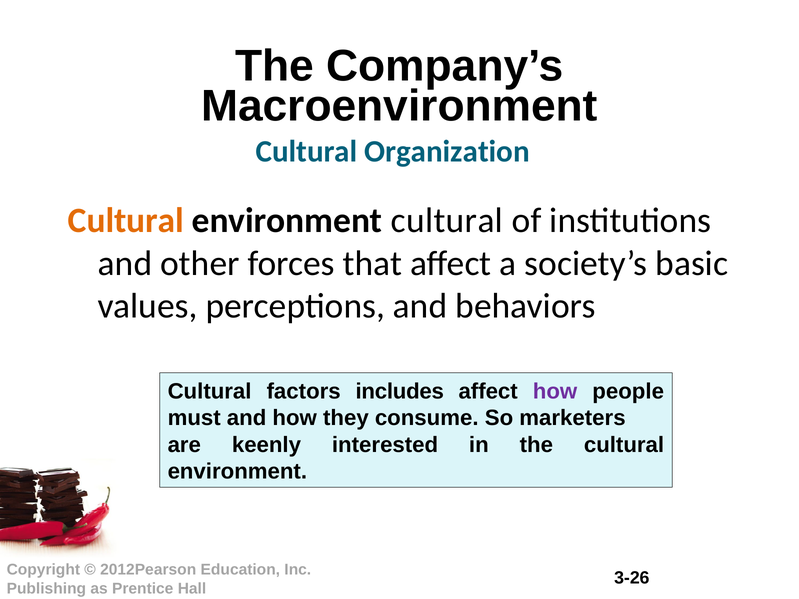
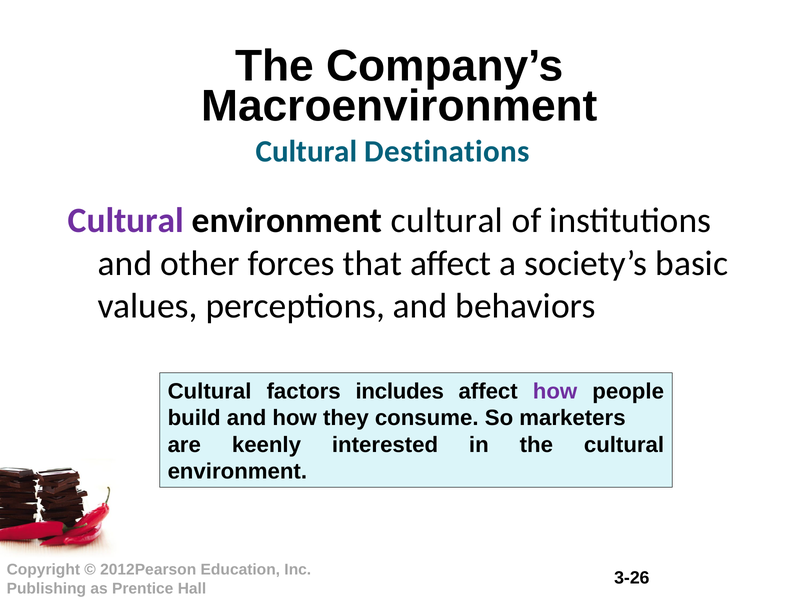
Organization: Organization -> Destinations
Cultural at (126, 221) colour: orange -> purple
must: must -> build
